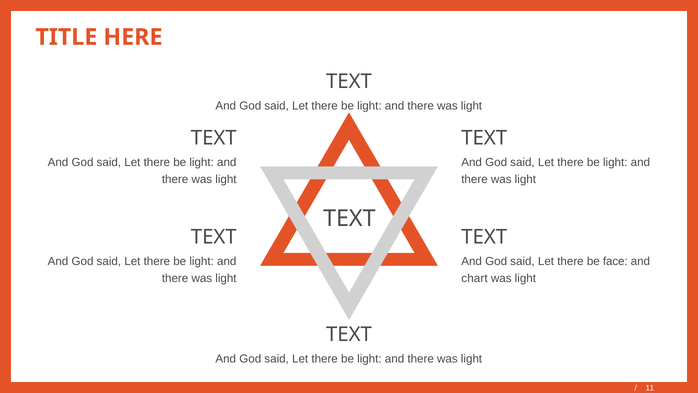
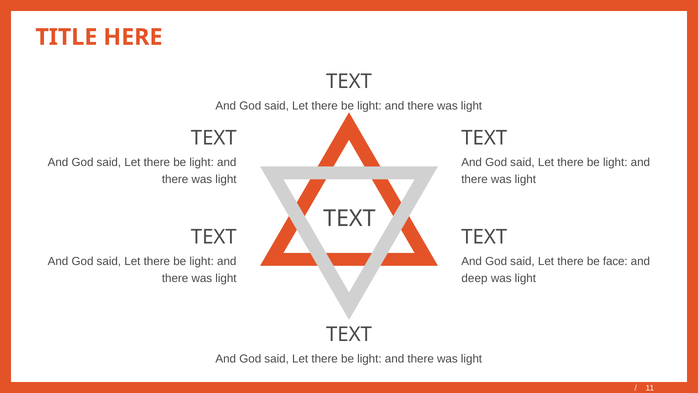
chart: chart -> deep
